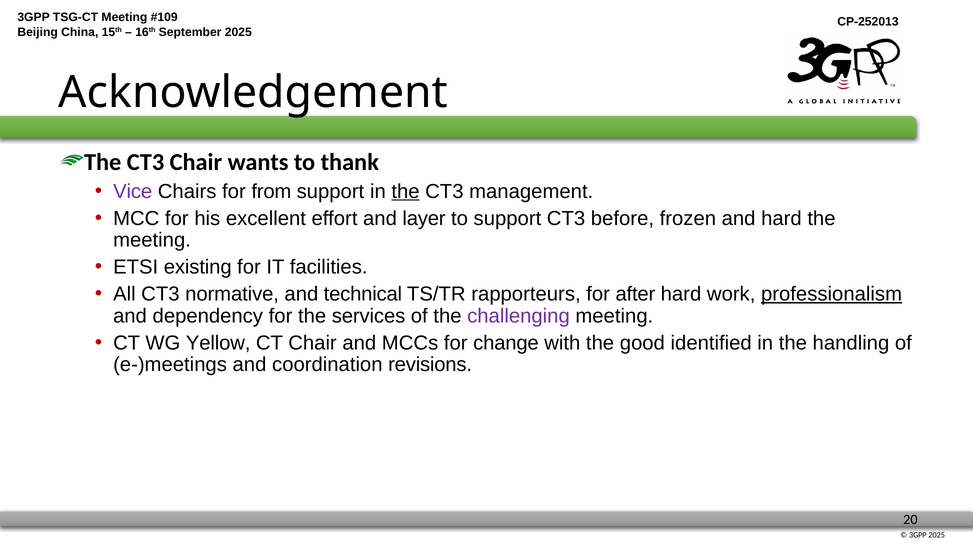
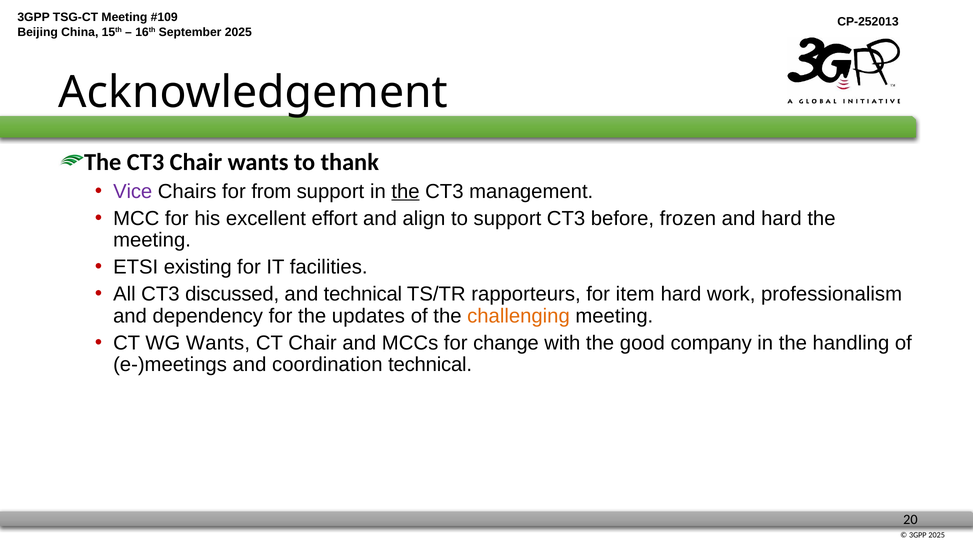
layer: layer -> align
normative: normative -> discussed
after: after -> item
professionalism underline: present -> none
services: services -> updates
challenging colour: purple -> orange
WG Yellow: Yellow -> Wants
identified: identified -> company
coordination revisions: revisions -> technical
